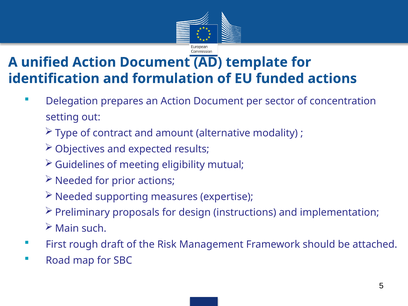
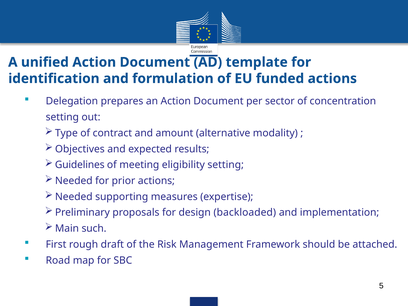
eligibility mutual: mutual -> setting
instructions: instructions -> backloaded
